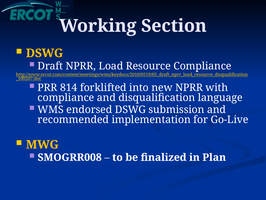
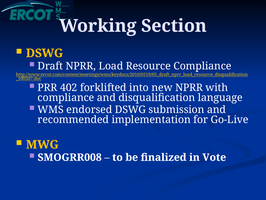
814: 814 -> 402
Plan: Plan -> Vote
